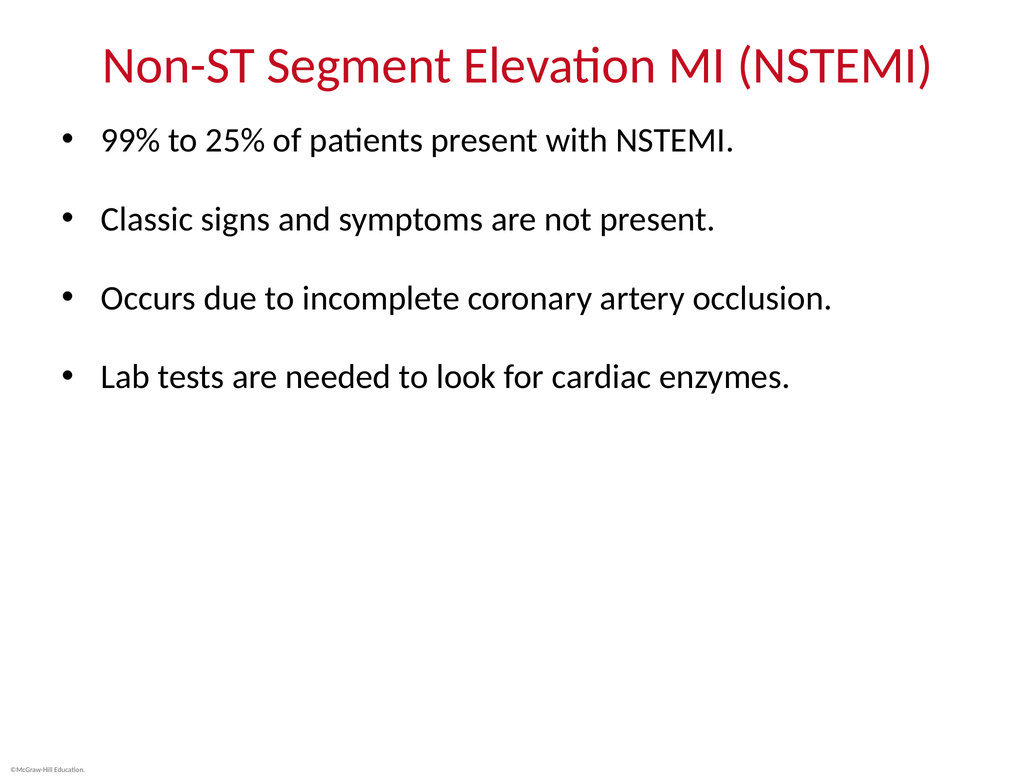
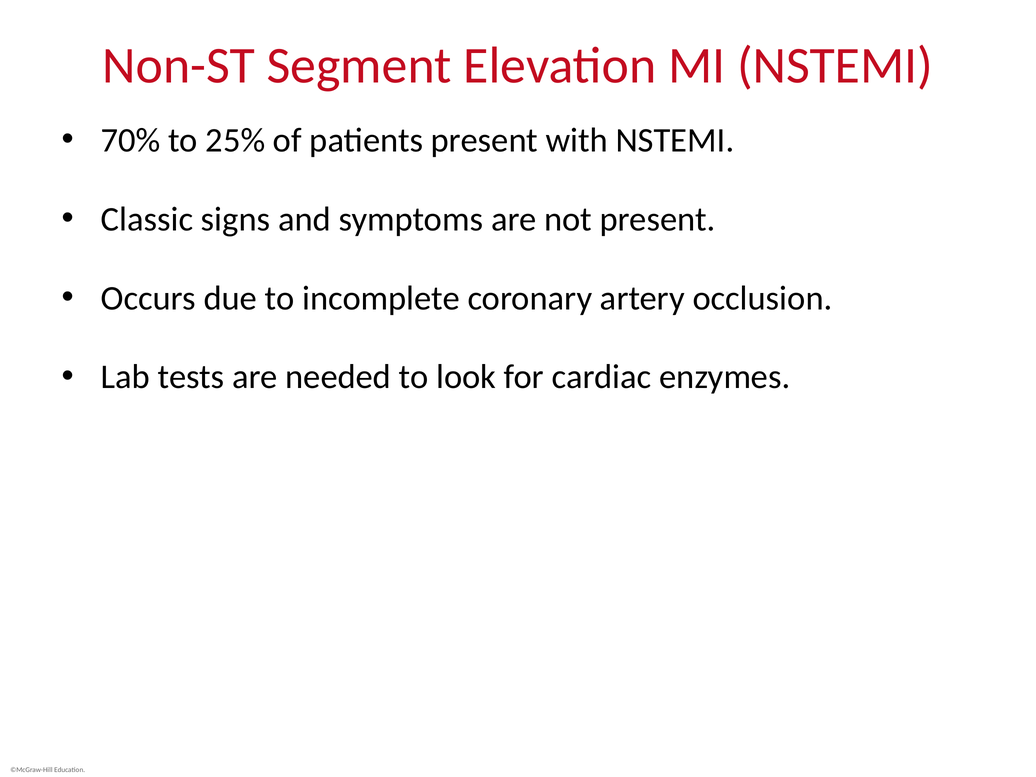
99%: 99% -> 70%
